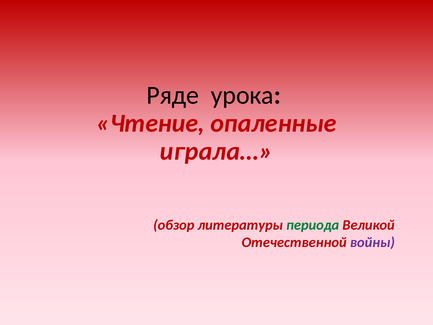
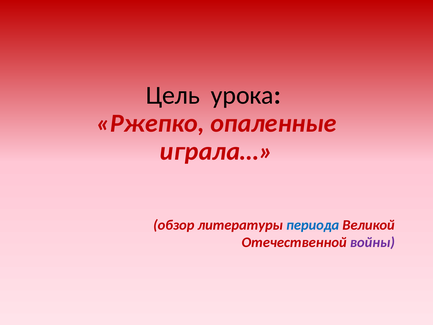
Ряде: Ряде -> Цель
Чтение: Чтение -> Ржепко
периода colour: green -> blue
